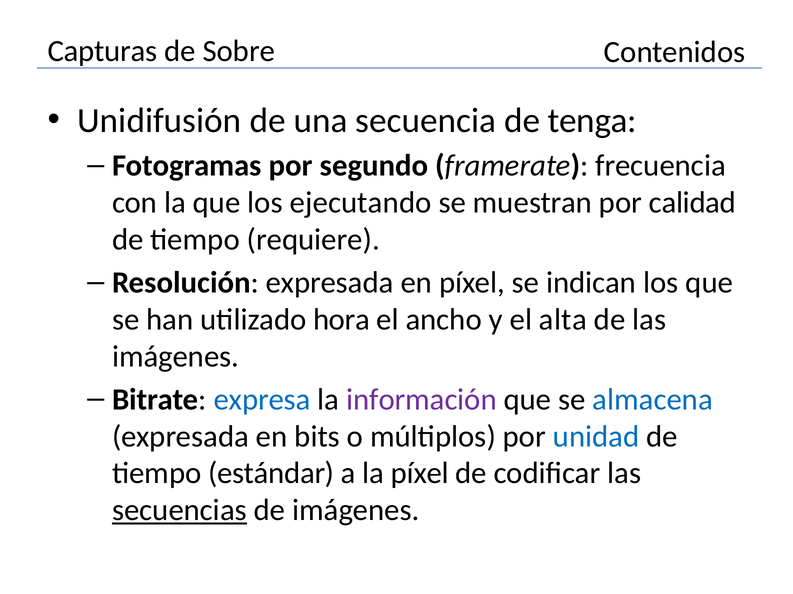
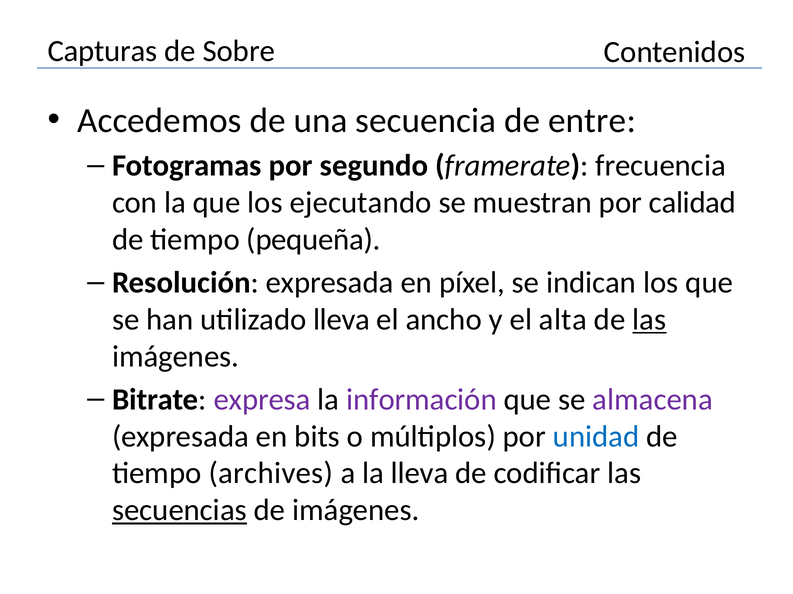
Unidifusión: Unidifusión -> Accedemos
tenga: tenga -> entre
requiere: requiere -> pequeña
utilizado hora: hora -> lleva
las at (649, 320) underline: none -> present
expresa colour: blue -> purple
almacena colour: blue -> purple
estándar: estándar -> archives
la píxel: píxel -> lleva
